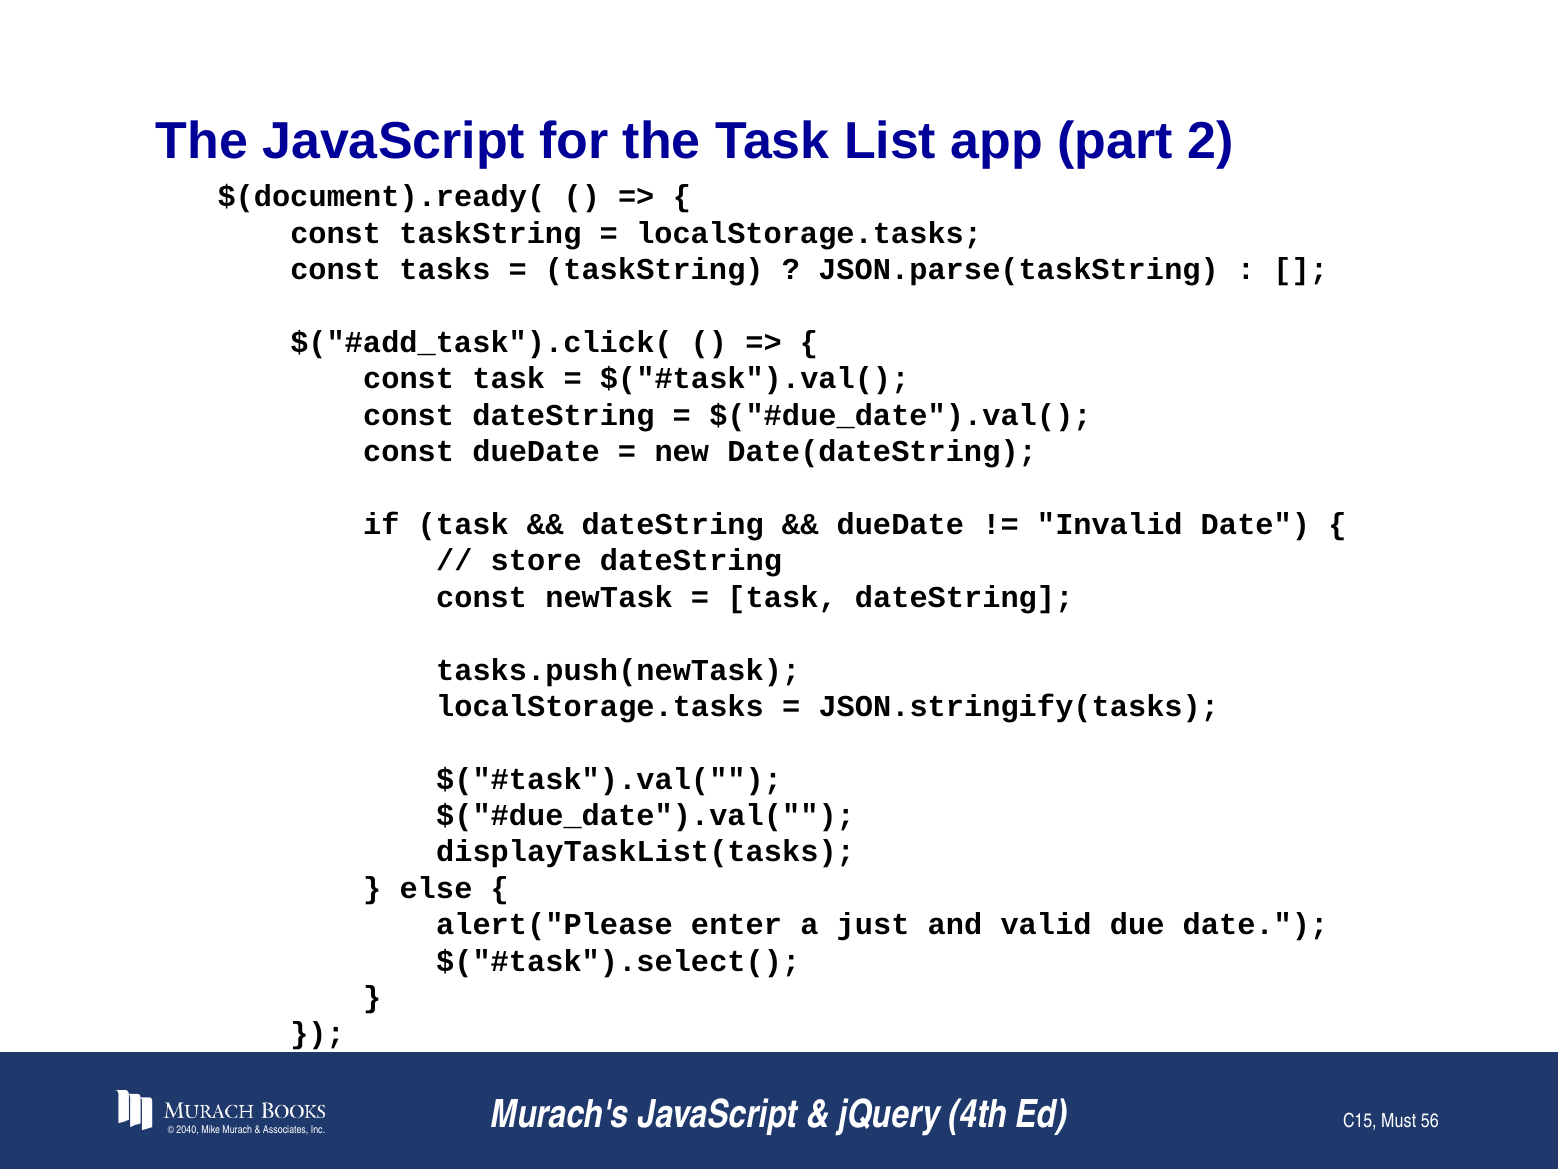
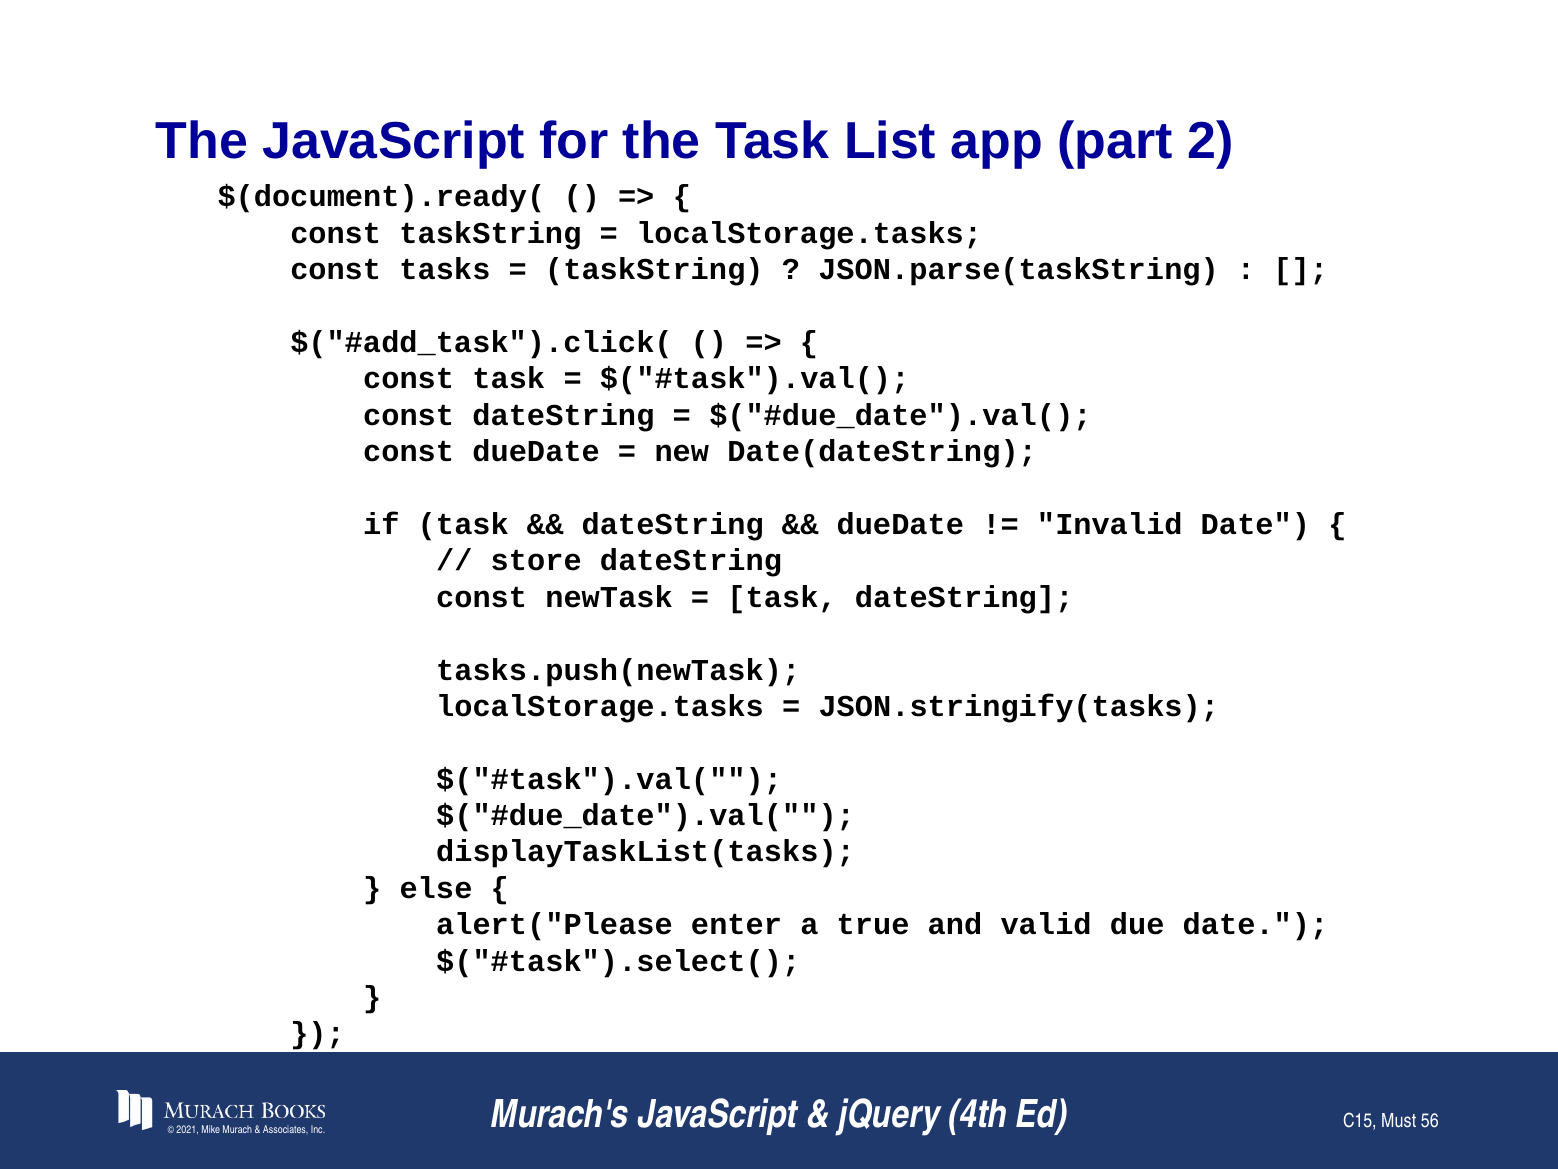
just: just -> true
2040: 2040 -> 2021
